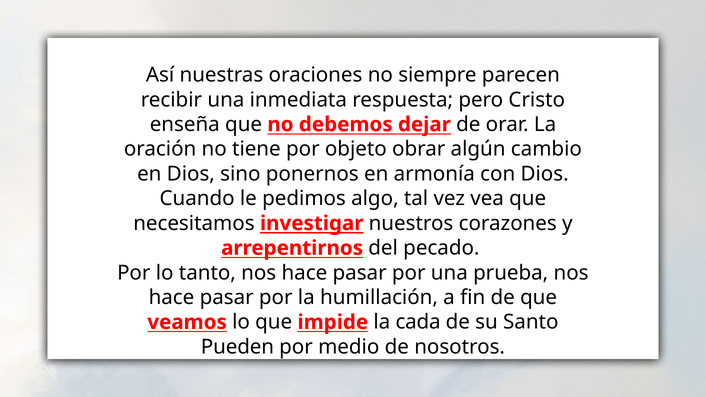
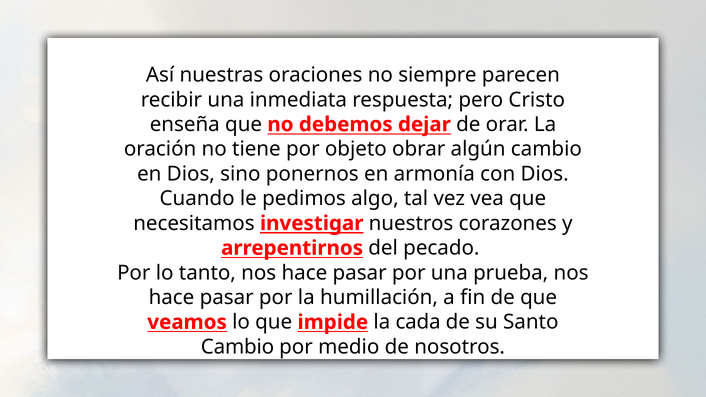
Pueden at (237, 347): Pueden -> Cambio
